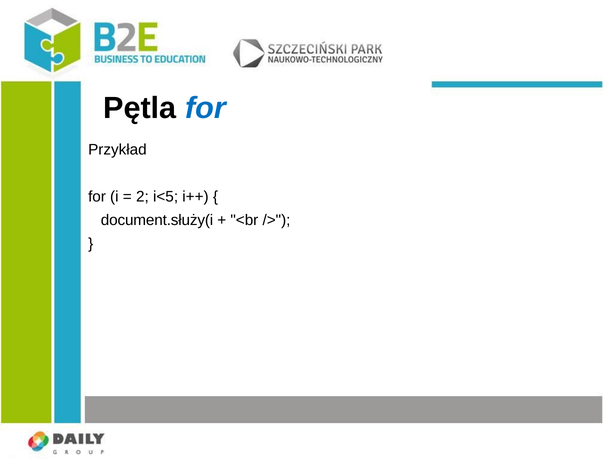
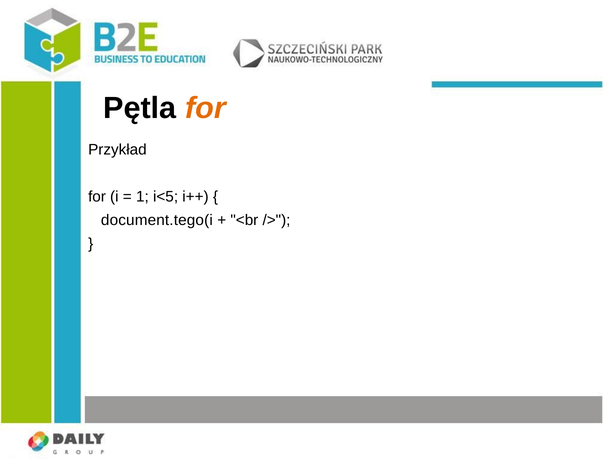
for at (205, 108) colour: blue -> orange
2: 2 -> 1
document.służy(i: document.służy(i -> document.tego(i
